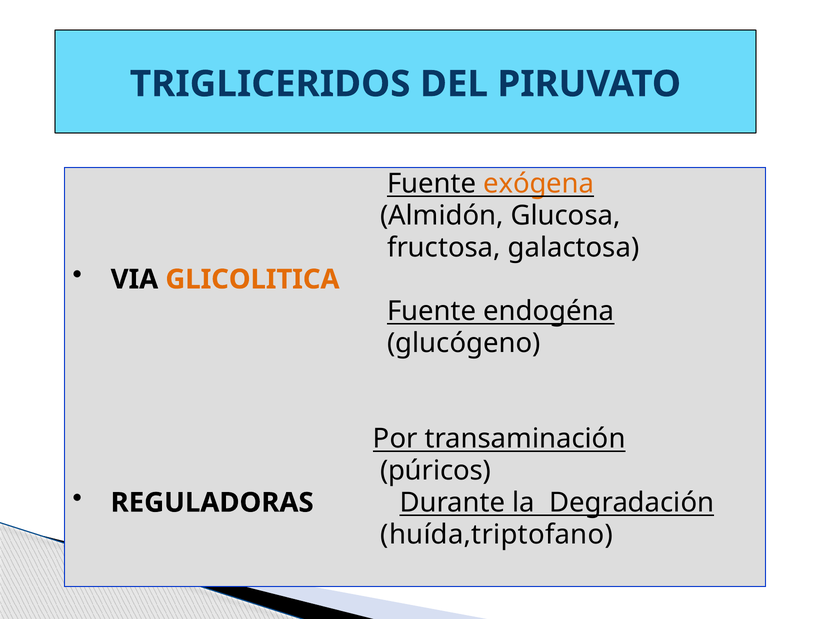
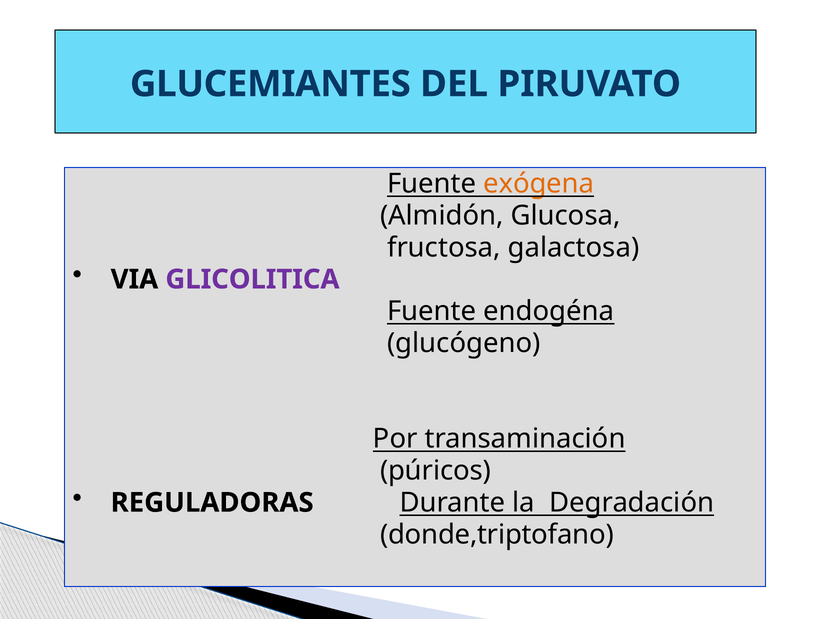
TRIGLICERIDOS: TRIGLICERIDOS -> GLUCEMIANTES
GLICOLITICA at (252, 279) colour: orange -> purple
huída,triptofano: huída,triptofano -> donde,triptofano
